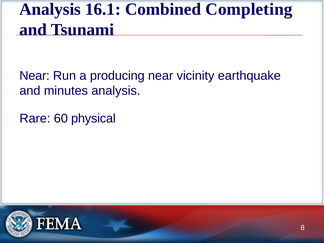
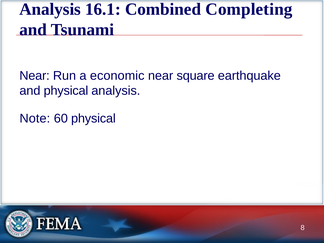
producing: producing -> economic
vicinity: vicinity -> square
and minutes: minutes -> physical
Rare: Rare -> Note
